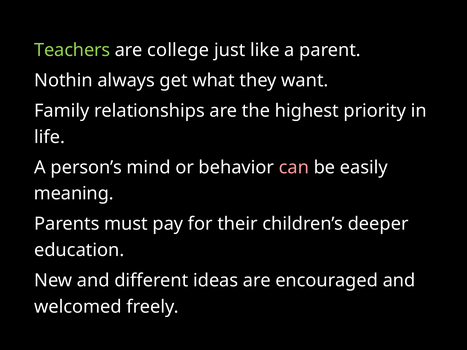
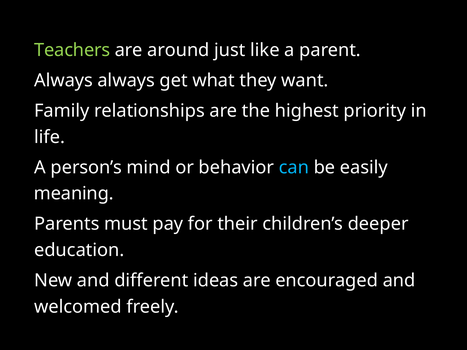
college: college -> around
Nothin at (63, 81): Nothin -> Always
can colour: pink -> light blue
